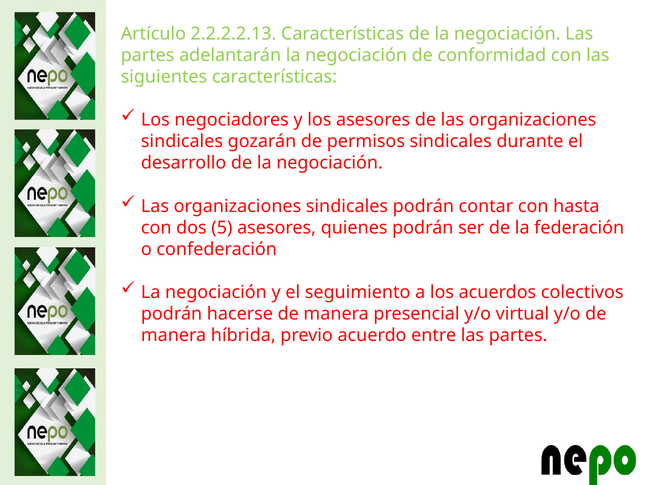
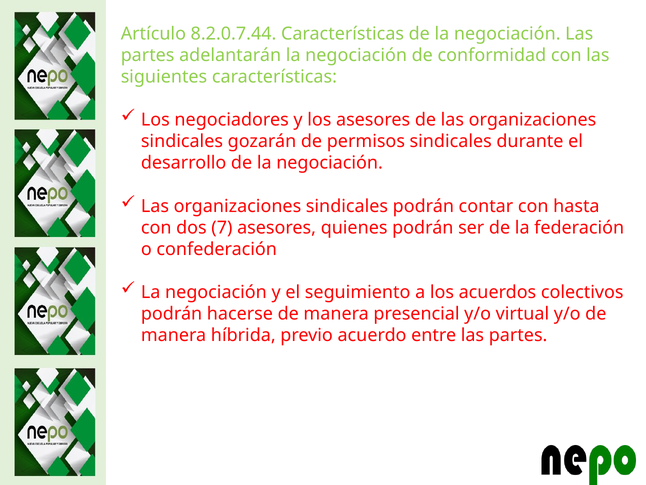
2.2.2.2.13: 2.2.2.2.13 -> 8.2.0.7.44
5: 5 -> 7
